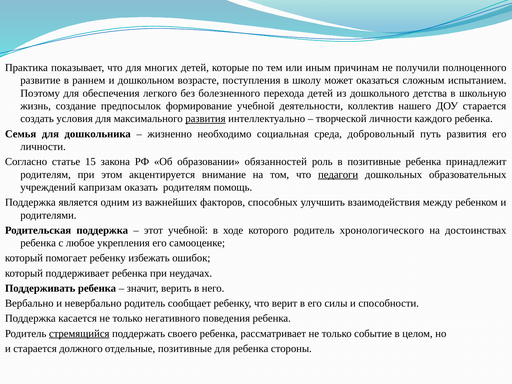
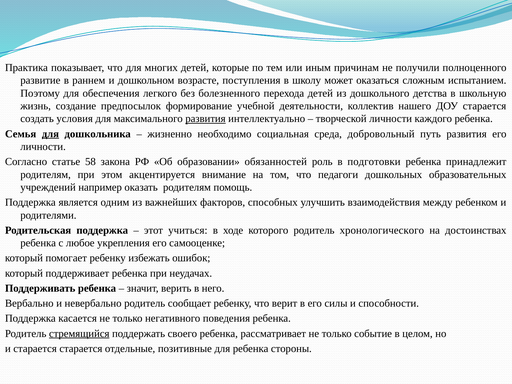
для at (50, 134) underline: none -> present
15: 15 -> 58
в позитивные: позитивные -> подготовки
педагоги underline: present -> none
капризам: капризам -> например
этот учебной: учебной -> учиться
старается должного: должного -> старается
